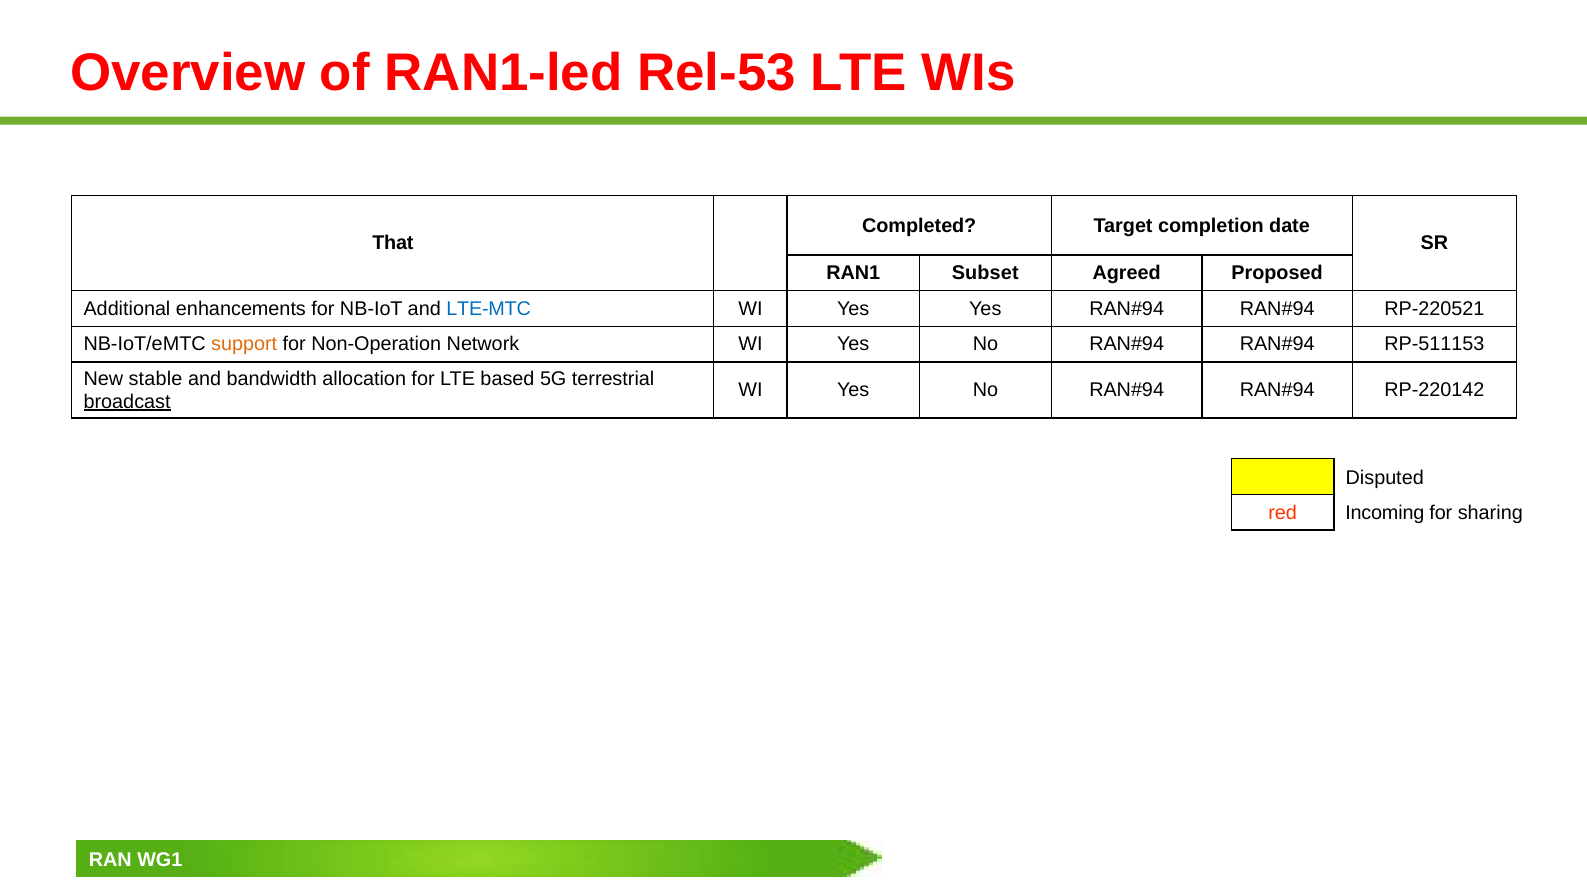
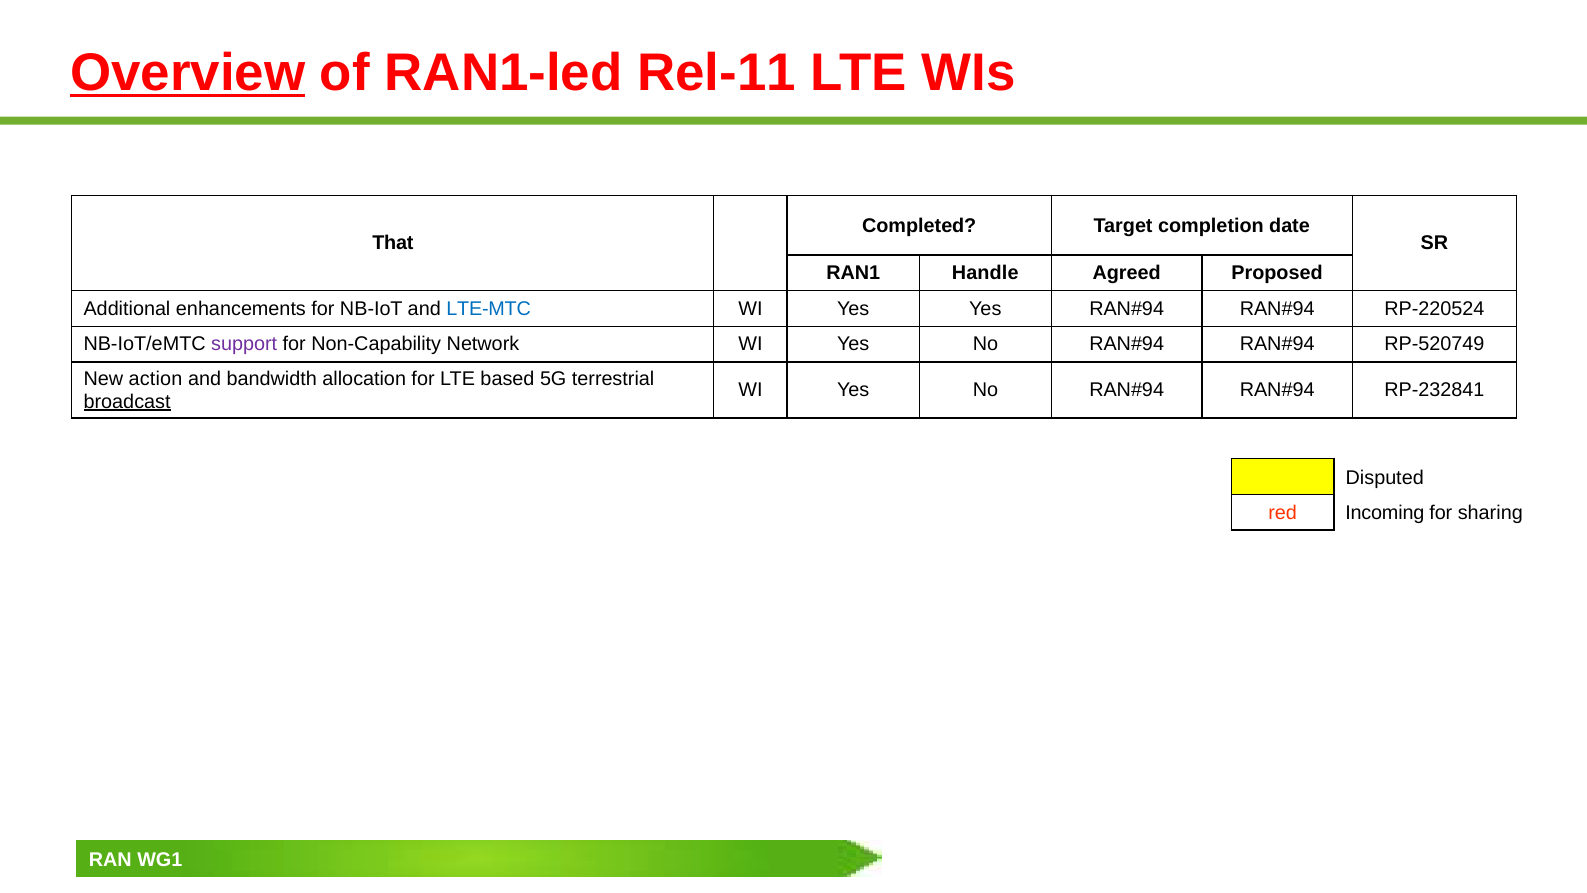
Overview underline: none -> present
Rel-53: Rel-53 -> Rel-11
Subset: Subset -> Handle
RP-220521: RP-220521 -> RP-220524
support colour: orange -> purple
Non-Operation: Non-Operation -> Non-Capability
RP-511153: RP-511153 -> RP-520749
stable: stable -> action
RP-220142: RP-220142 -> RP-232841
